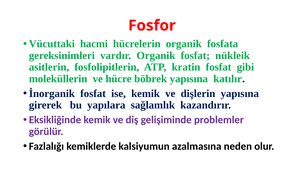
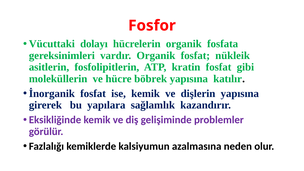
hacmi: hacmi -> dolayı
